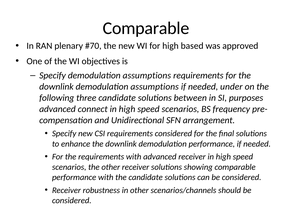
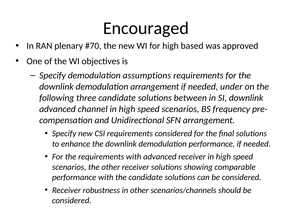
Comparable at (146, 28): Comparable -> Encouraged
downlink demodulation assumptions: assumptions -> arrangement
SI purposes: purposes -> downlink
connect: connect -> channel
